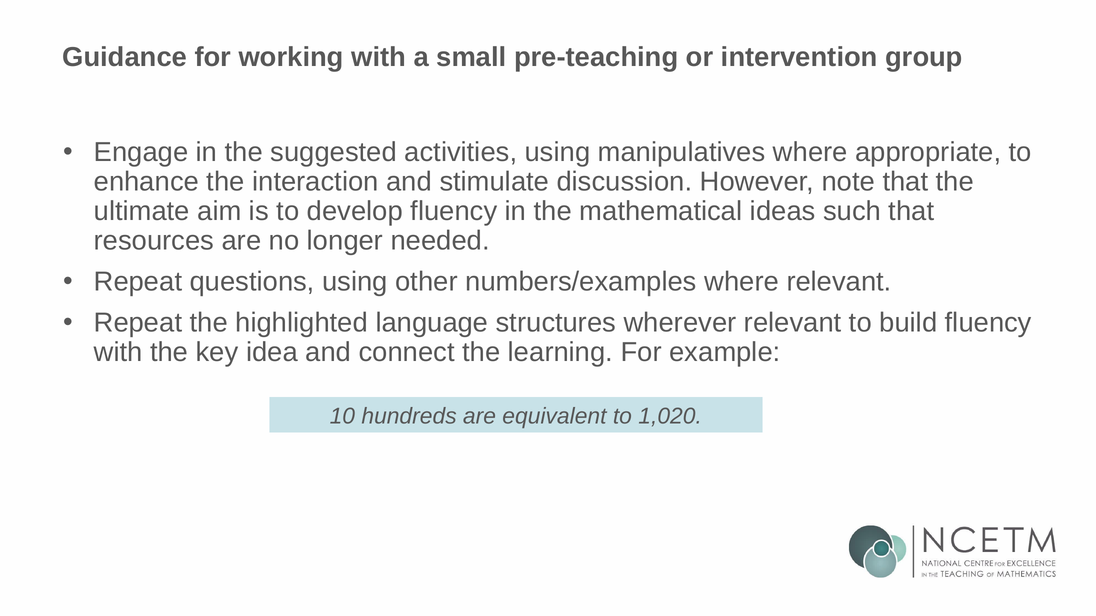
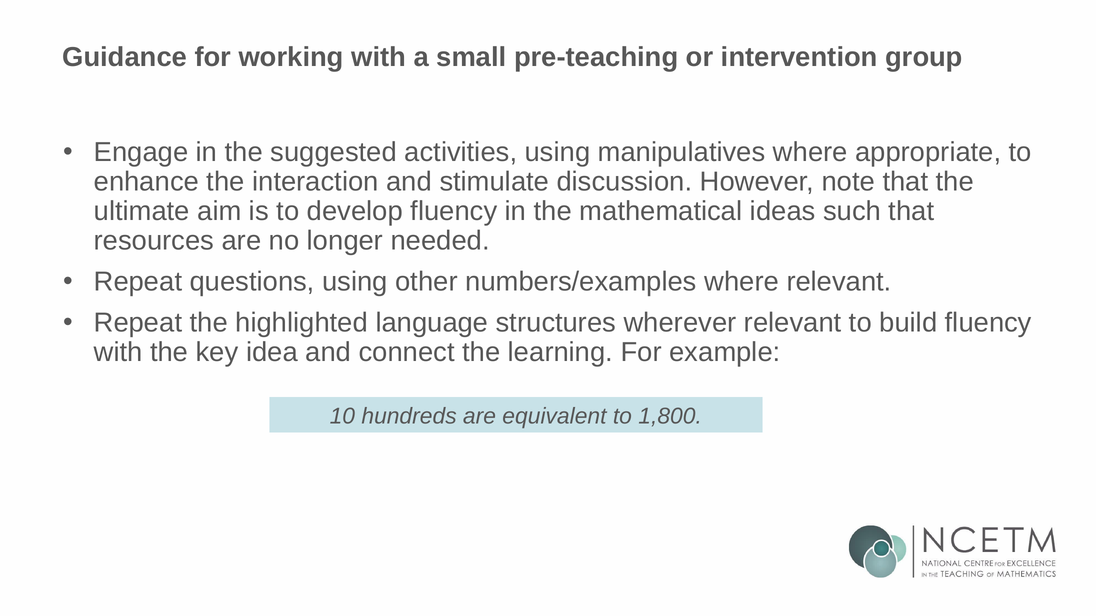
1,020: 1,020 -> 1,800
